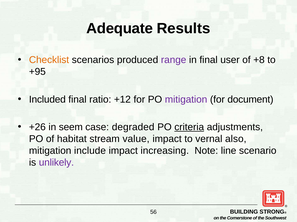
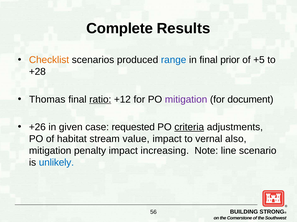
Adequate: Adequate -> Complete
range colour: purple -> blue
user: user -> prior
+8: +8 -> +5
+95: +95 -> +28
Included: Included -> Thomas
ratio underline: none -> present
seem: seem -> given
degraded: degraded -> requested
include: include -> penalty
unlikely colour: purple -> blue
